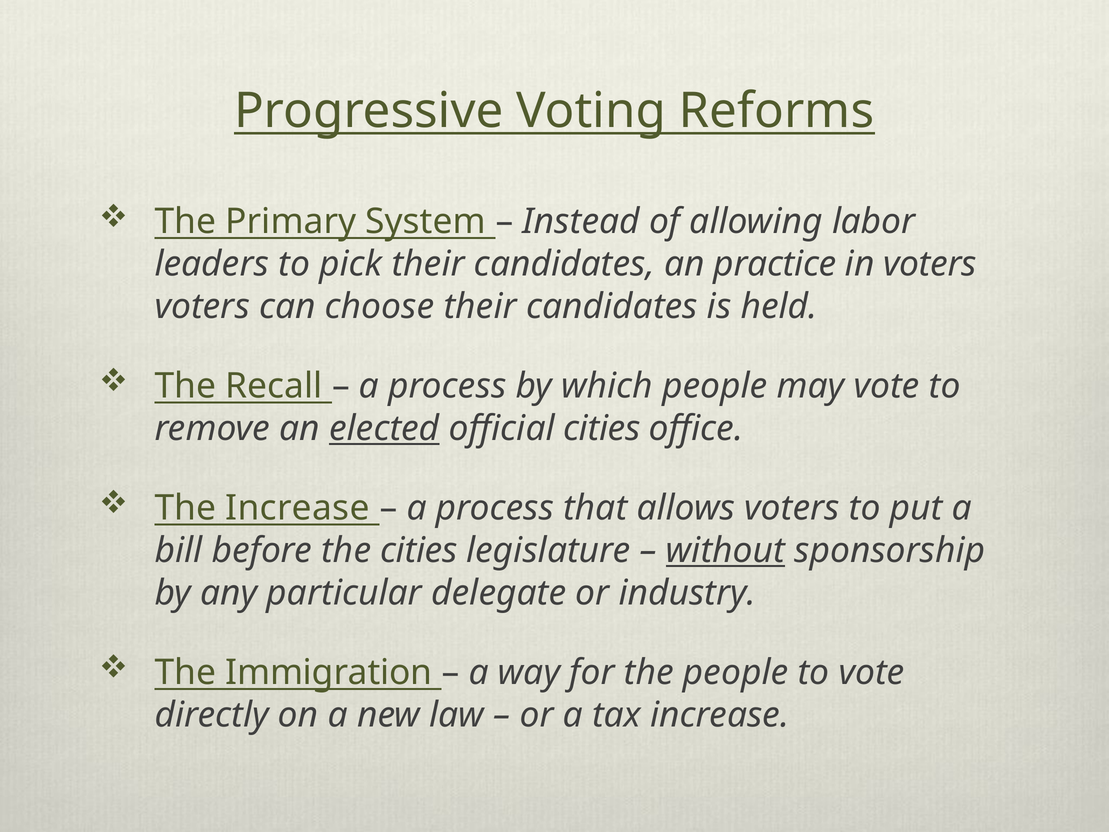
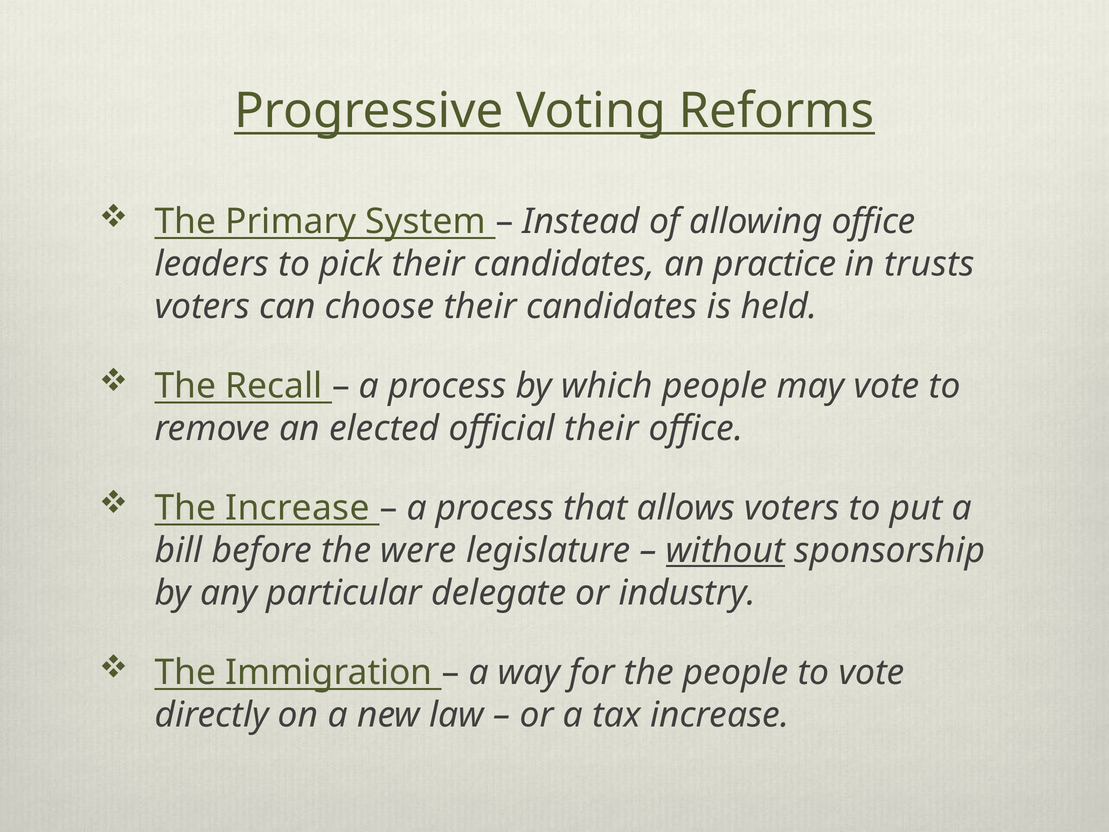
allowing labor: labor -> office
in voters: voters -> trusts
elected underline: present -> none
official cities: cities -> their
the cities: cities -> were
